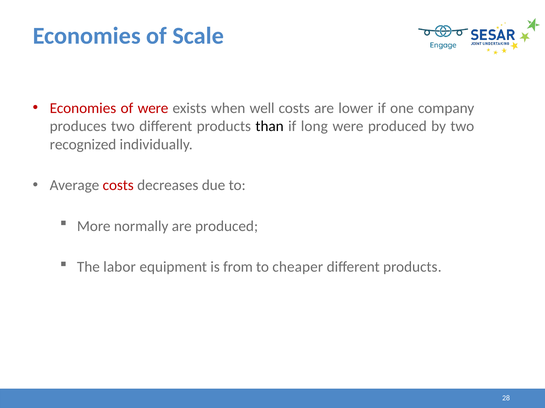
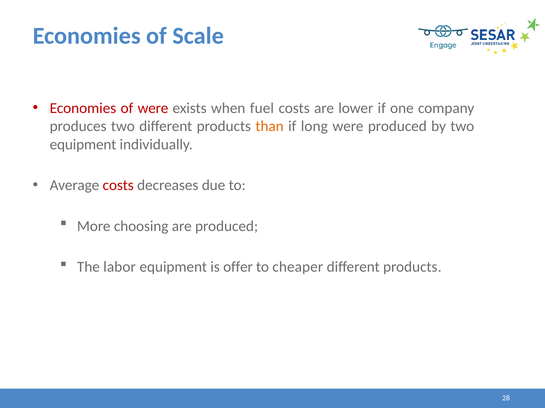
well: well -> fuel
than colour: black -> orange
recognized at (83, 145): recognized -> equipment
normally: normally -> choosing
from: from -> offer
